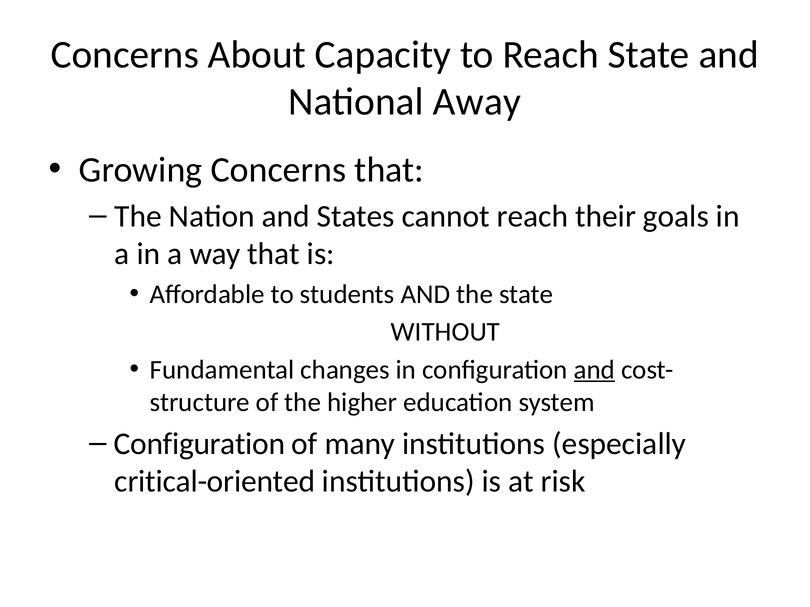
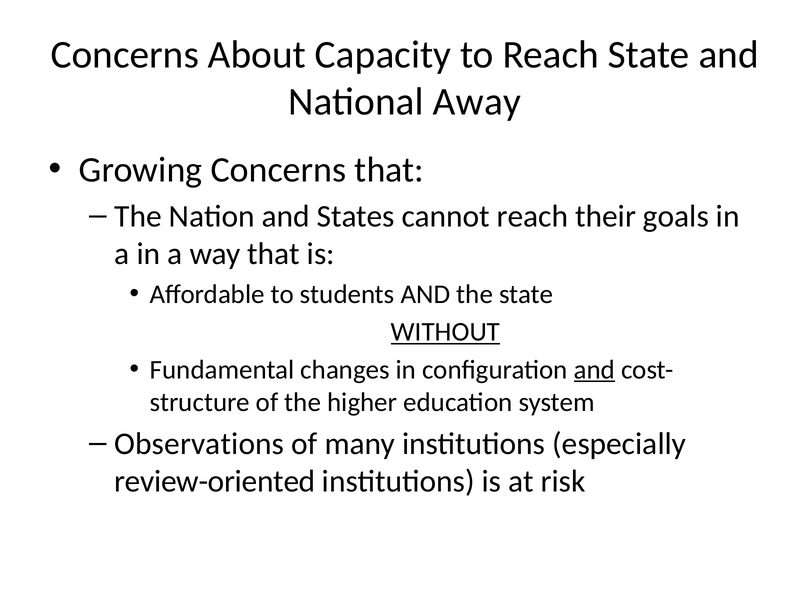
WITHOUT underline: none -> present
Configuration at (199, 444): Configuration -> Observations
critical-oriented: critical-oriented -> review-oriented
